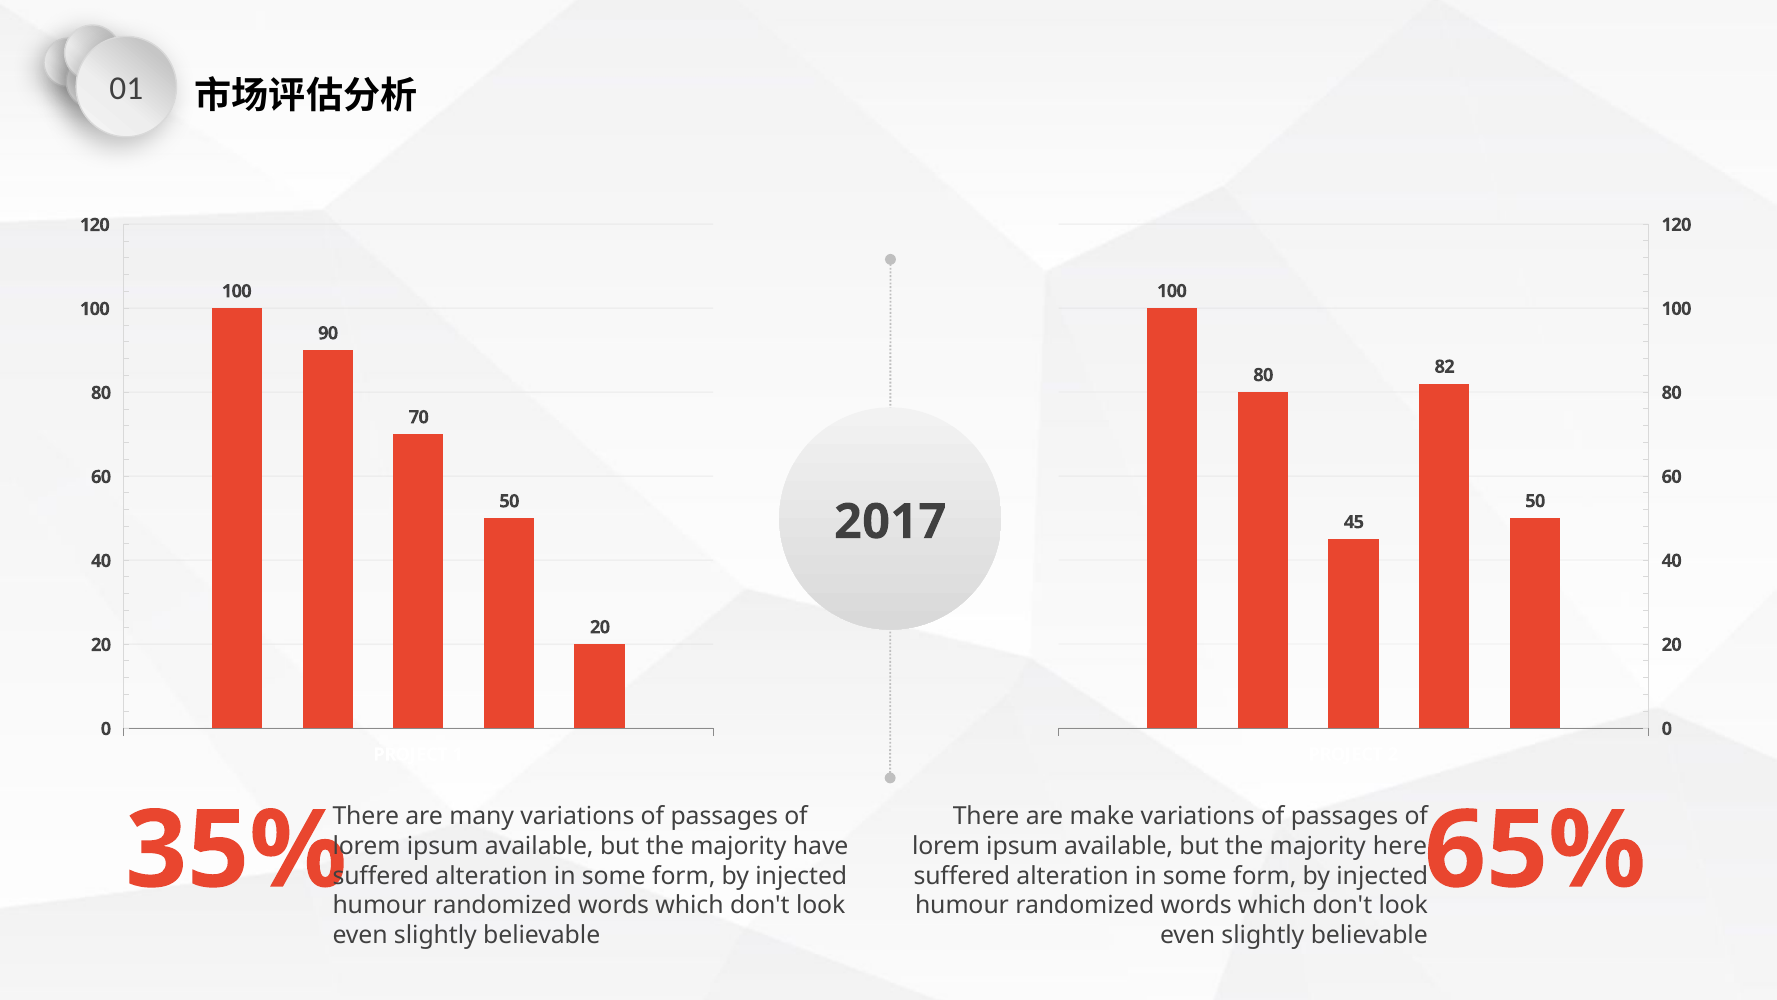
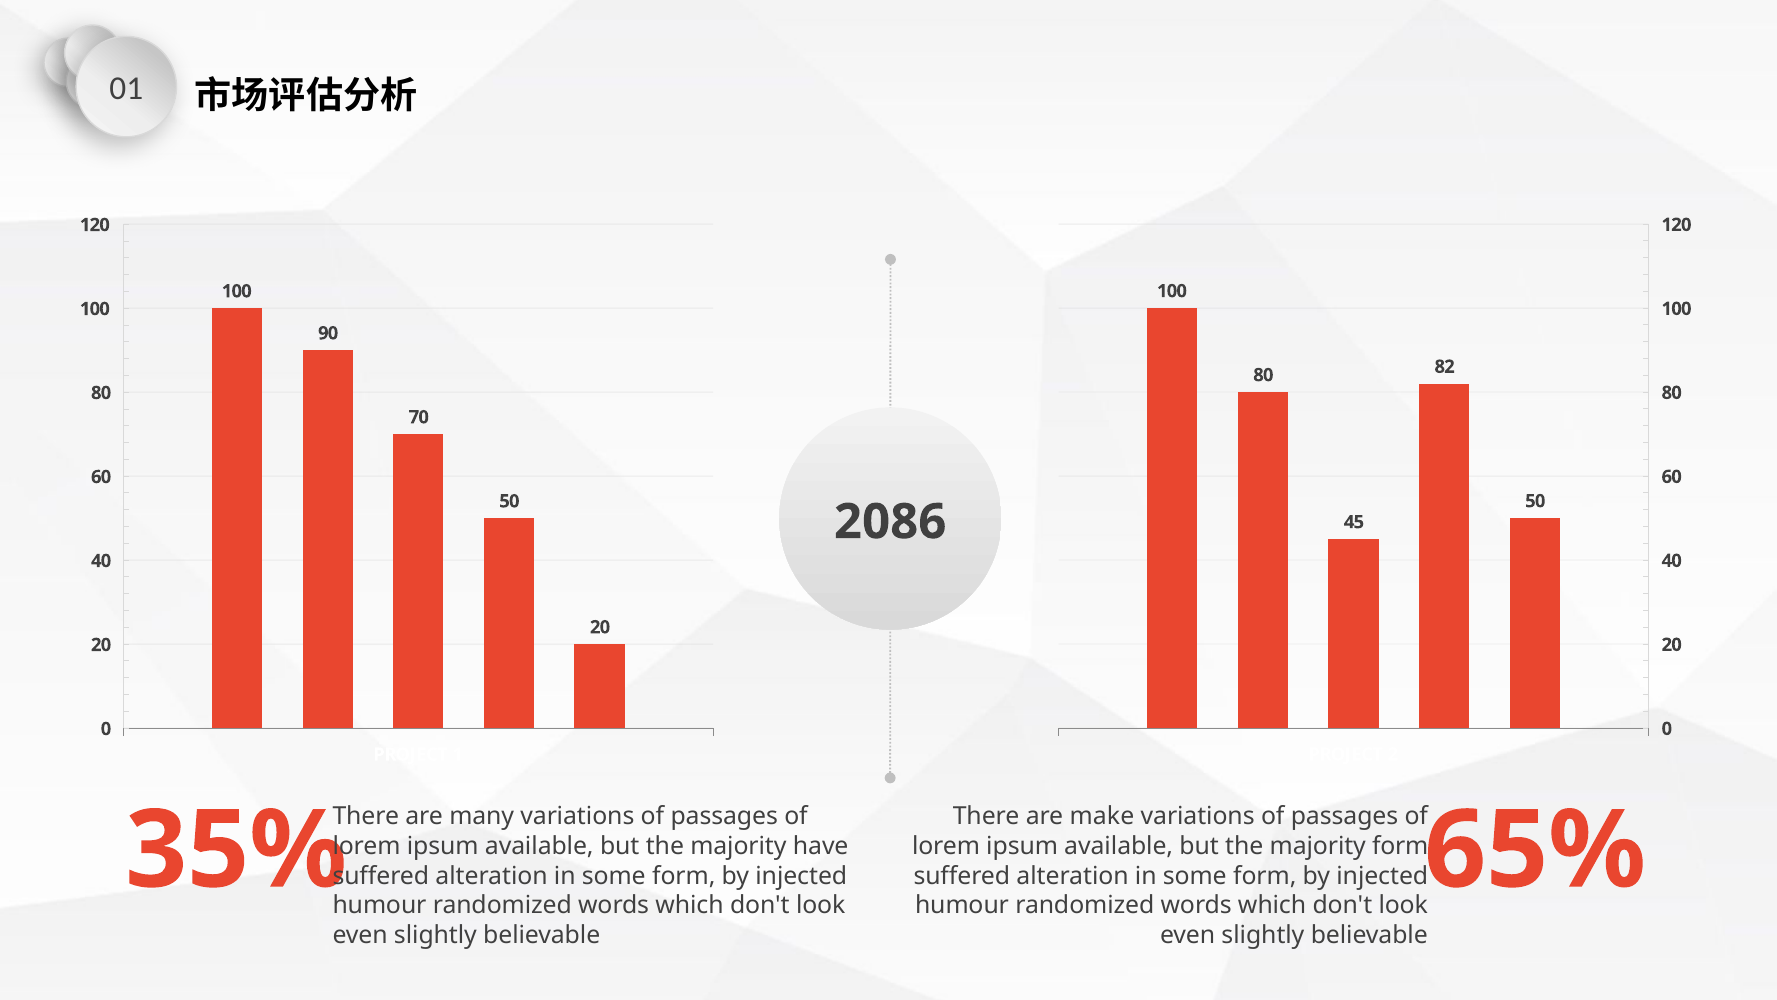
2017: 2017 -> 2086
majority here: here -> form
